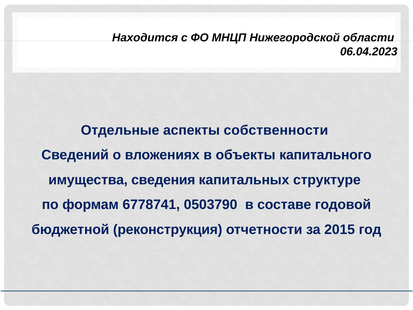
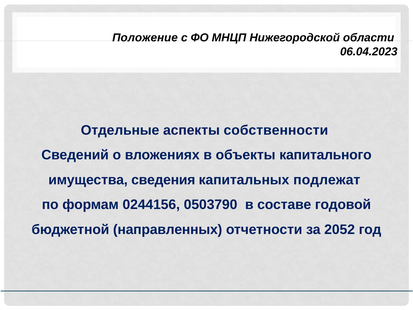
Находится: Находится -> Положение
структуре: структуре -> подлежат
6778741: 6778741 -> 0244156
реконструкция: реконструкция -> направленных
2015: 2015 -> 2052
